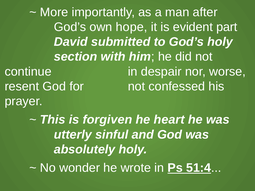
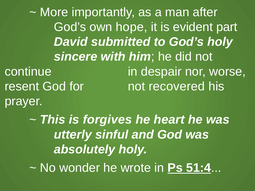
section: section -> sincere
confessed: confessed -> recovered
forgiven: forgiven -> forgives
